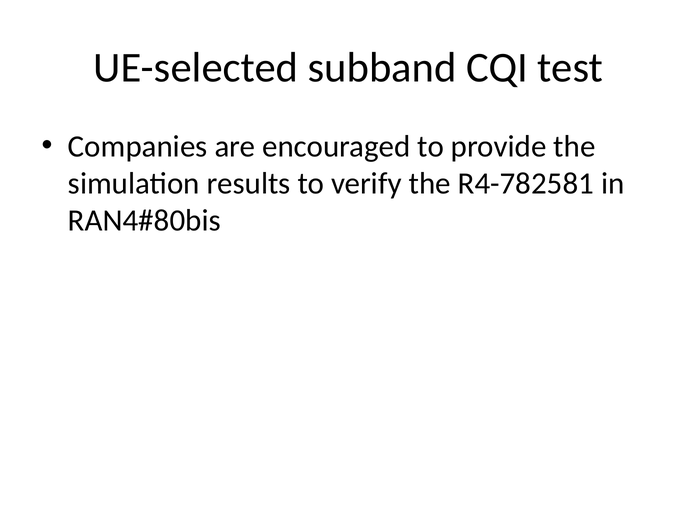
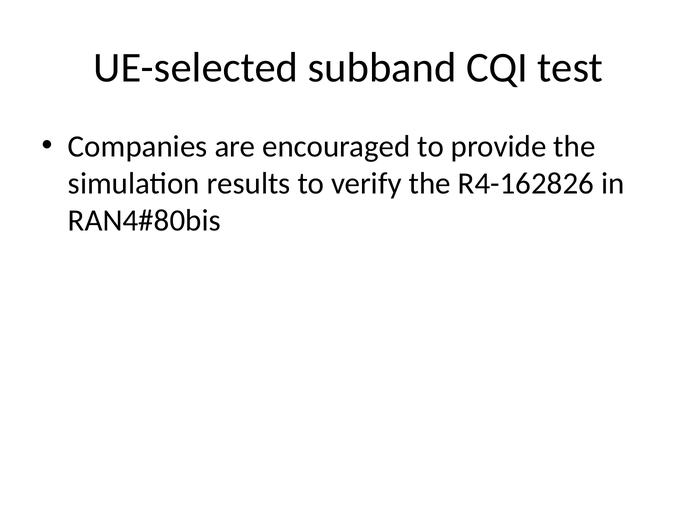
R4-782581: R4-782581 -> R4-162826
